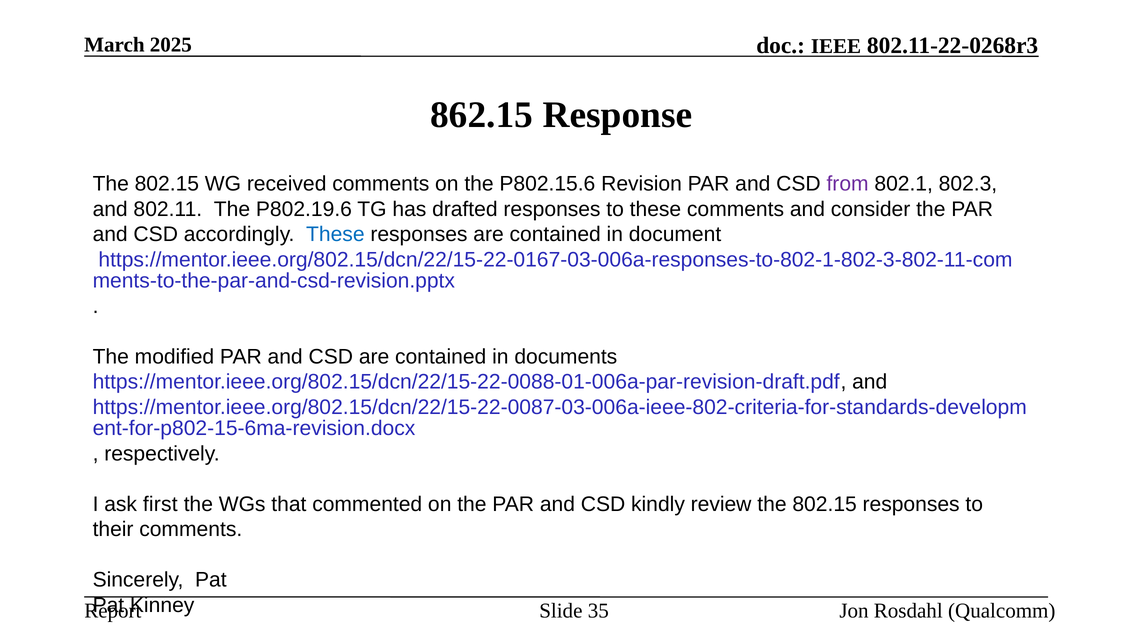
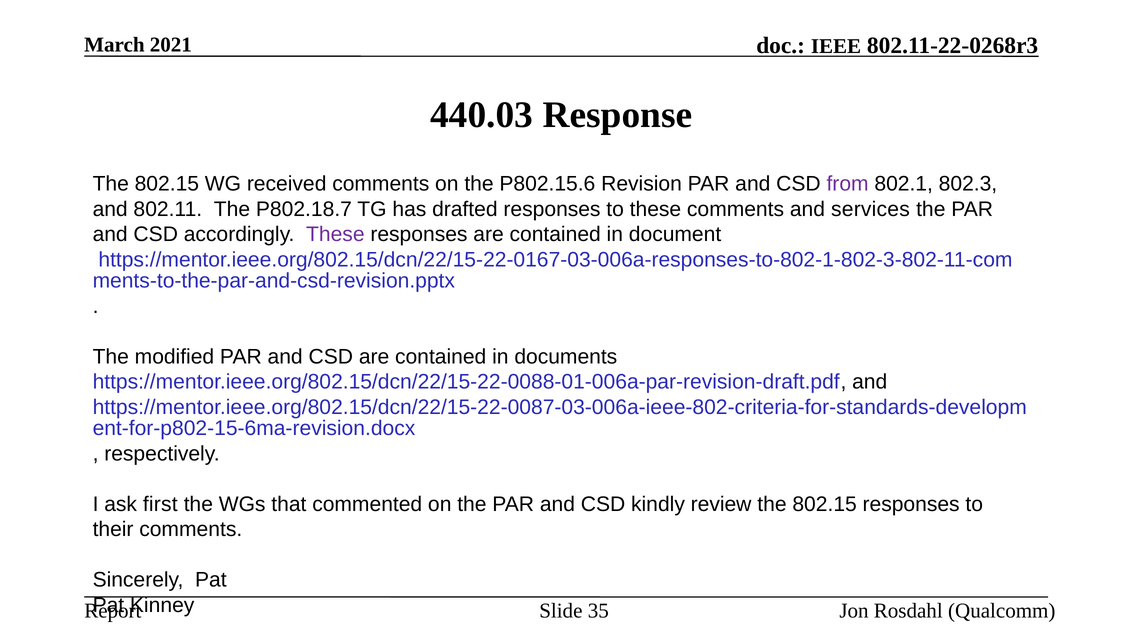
2025: 2025 -> 2021
862.15: 862.15 -> 440.03
P802.19.6: P802.19.6 -> P802.18.7
consider: consider -> services
These at (335, 234) colour: blue -> purple
